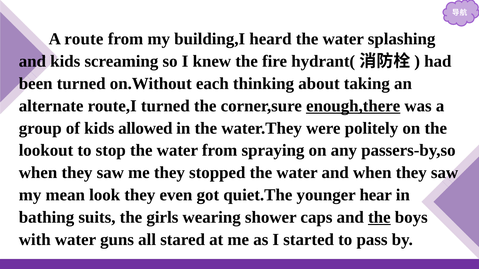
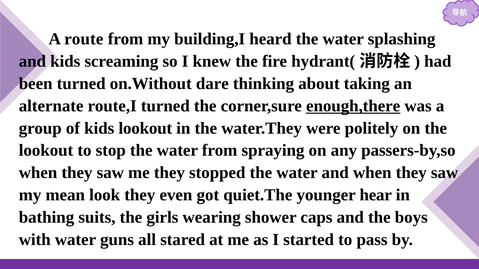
each: each -> dare
kids allowed: allowed -> lookout
the at (379, 218) underline: present -> none
